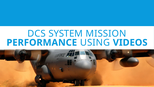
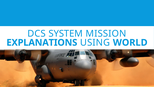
PERFORMANCE: PERFORMANCE -> EXPLANATIONS
VIDEOS: VIDEOS -> WORLD
